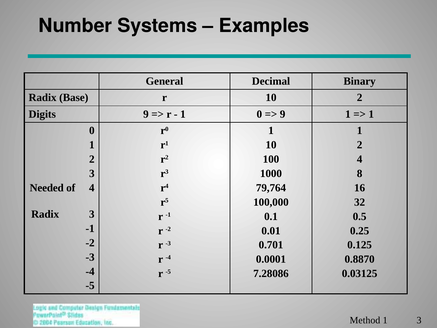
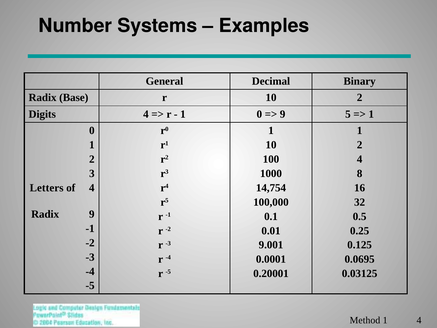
Digits 9: 9 -> 4
9 1: 1 -> 5
Needed: Needed -> Letters
79,764: 79,764 -> 14,754
Radix 3: 3 -> 9
0.701: 0.701 -> 9.001
0.8870: 0.8870 -> 0.0695
7.28086: 7.28086 -> 0.20001
1 3: 3 -> 4
